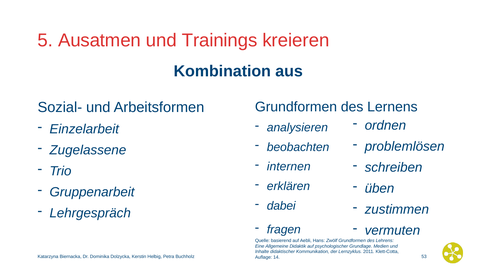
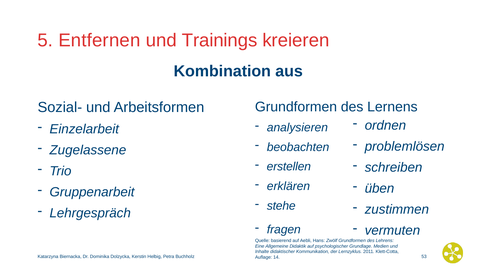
Ausatmen: Ausatmen -> Entfernen
internen: internen -> erstellen
dabei: dabei -> stehe
